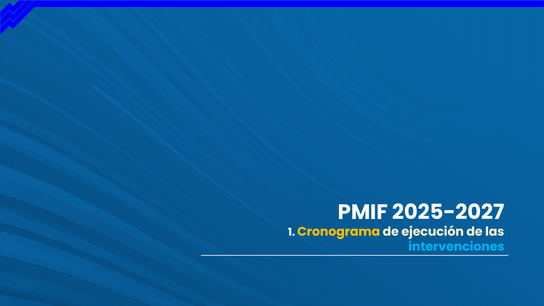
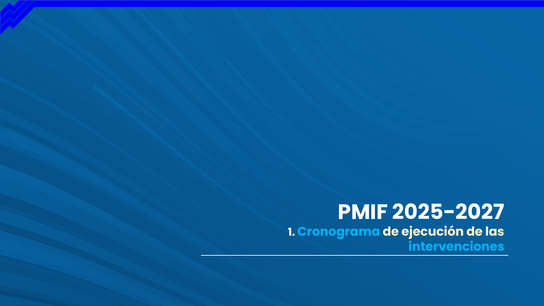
Cronograma colour: yellow -> light blue
